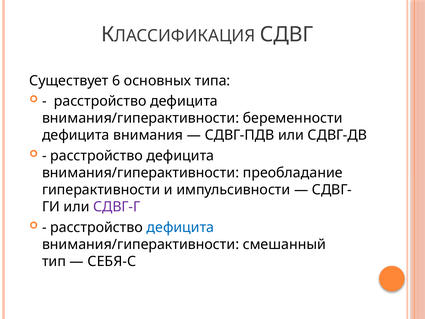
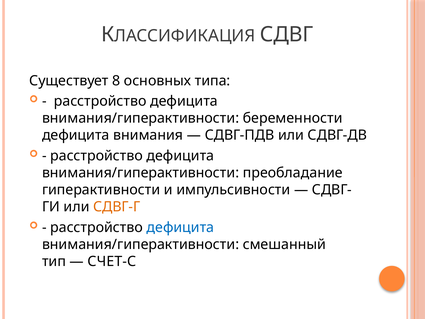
6: 6 -> 8
СДВГ-Г colour: purple -> orange
СЕБЯ-С: СЕБЯ-С -> СЧЕТ-С
